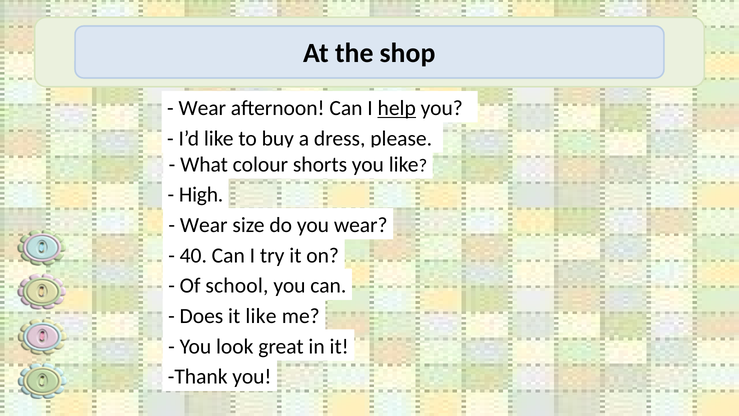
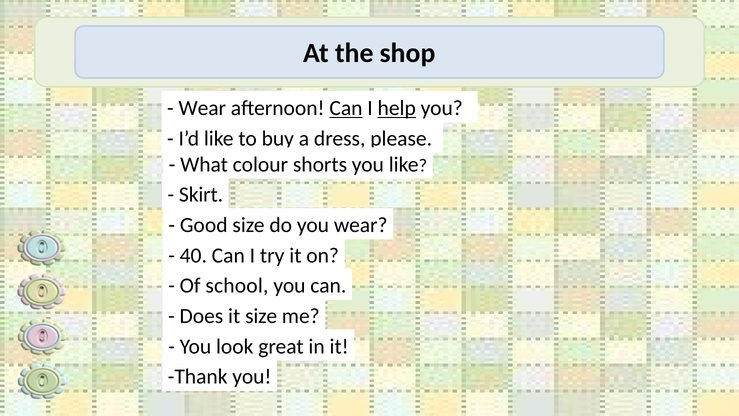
Can at (346, 108) underline: none -> present
High: High -> Skirt
Wear at (204, 225): Wear -> Good
it like: like -> size
